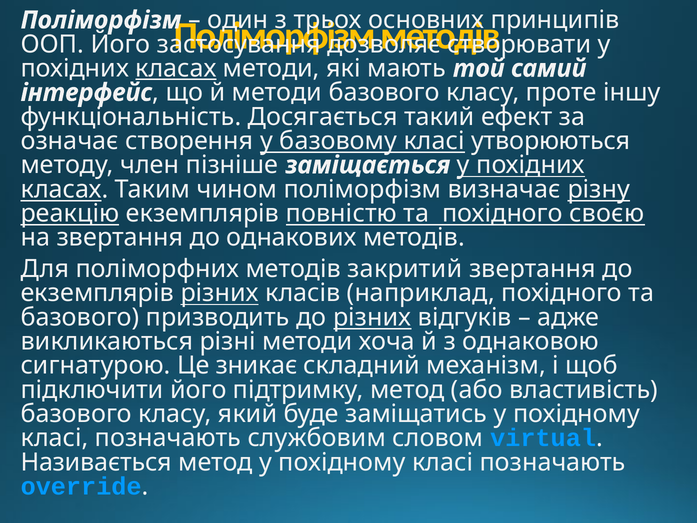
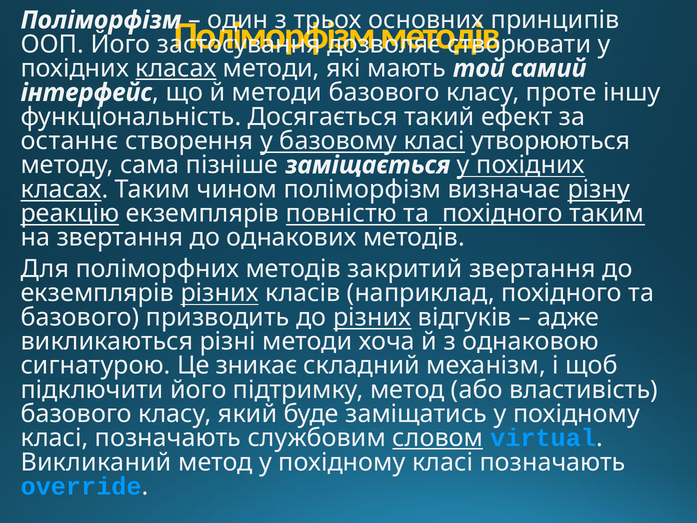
означає: означає -> останнє
член: член -> сама
похідного своєю: своєю -> таким
словом underline: none -> present
Називається: Називається -> Викликаний
